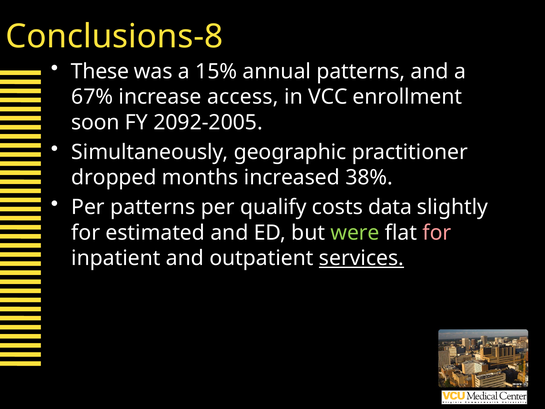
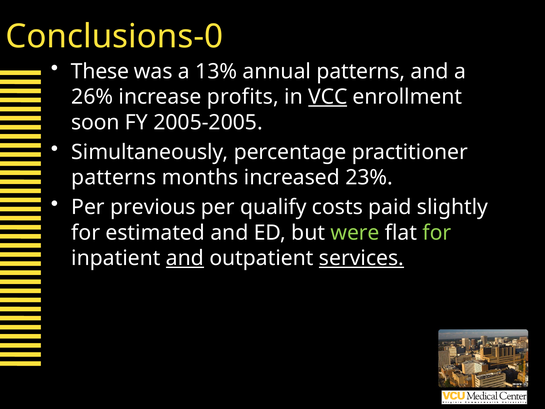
Conclusions-8: Conclusions-8 -> Conclusions-0
15%: 15% -> 13%
67%: 67% -> 26%
access: access -> profits
VCC underline: none -> present
2092-2005: 2092-2005 -> 2005-2005
geographic: geographic -> percentage
dropped at (114, 177): dropped -> patterns
38%: 38% -> 23%
Per patterns: patterns -> previous
data: data -> paid
for at (437, 233) colour: pink -> light green
and at (185, 258) underline: none -> present
